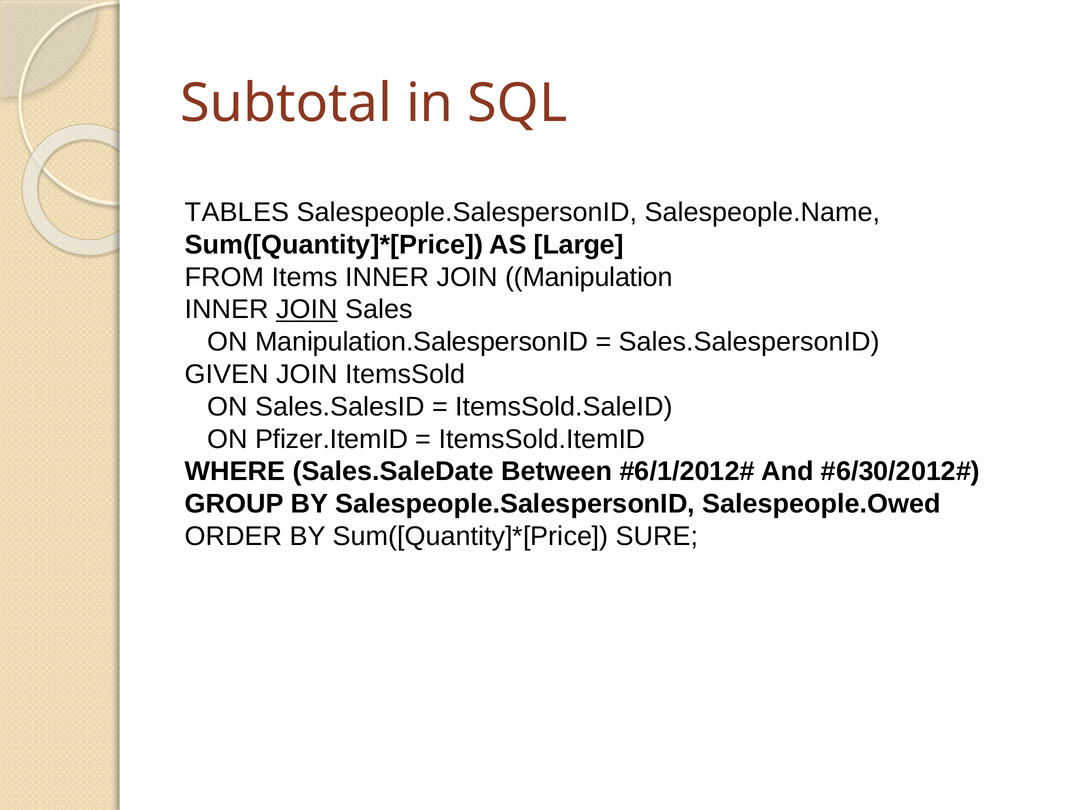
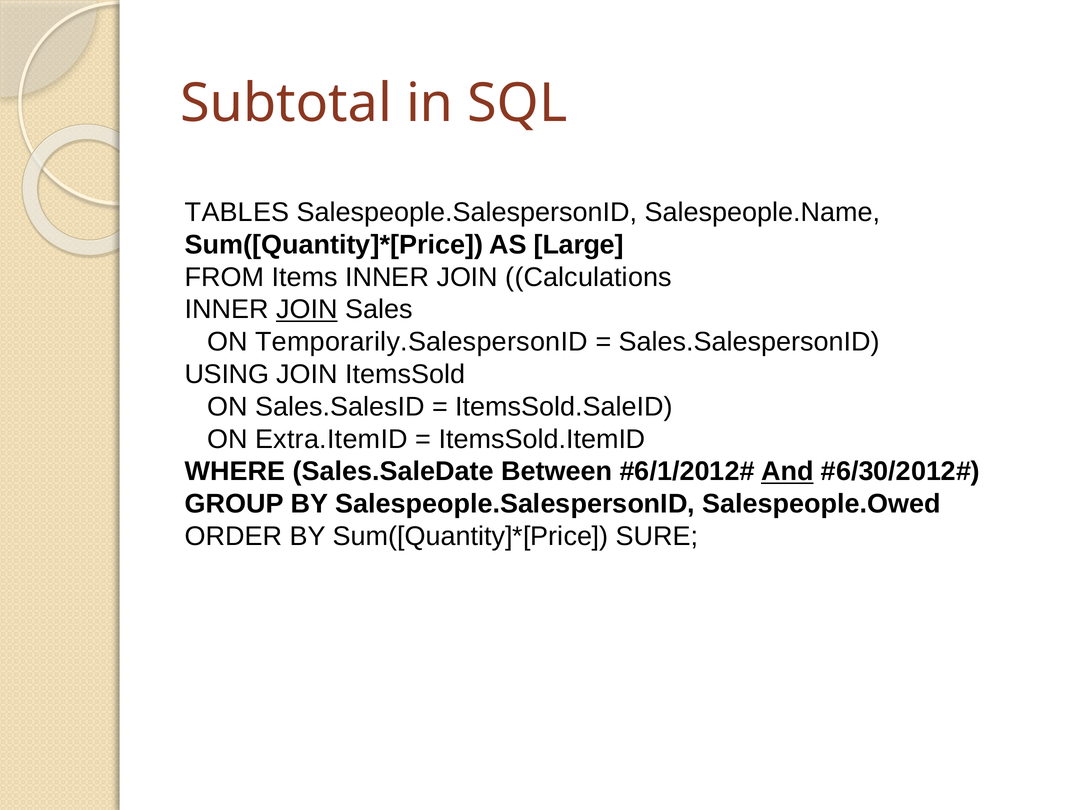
Manipulation: Manipulation -> Calculations
Manipulation.SalespersonID: Manipulation.SalespersonID -> Temporarily.SalespersonID
GIVEN: GIVEN -> USING
Pfizer.ItemID: Pfizer.ItemID -> Extra.ItemID
And underline: none -> present
